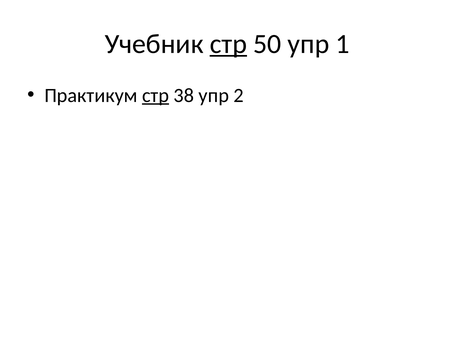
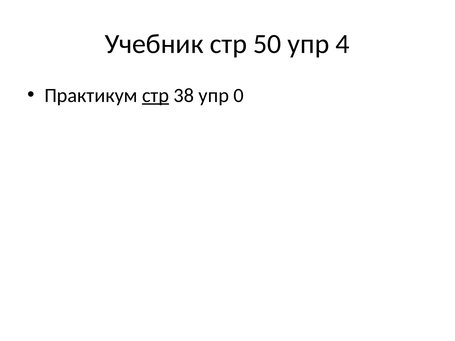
стр at (228, 44) underline: present -> none
1: 1 -> 4
2: 2 -> 0
